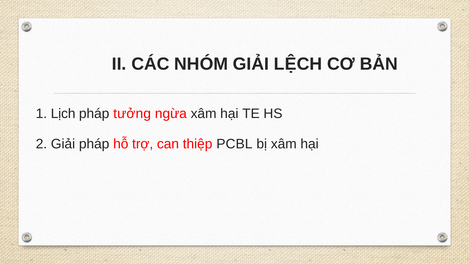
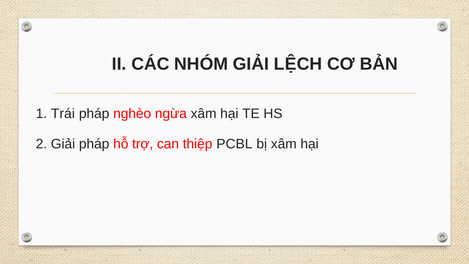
Lịch: Lịch -> Trái
tưởng: tưởng -> nghèo
